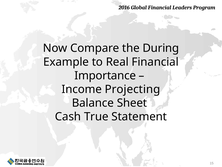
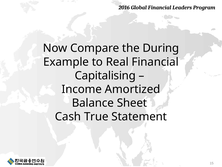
Importance: Importance -> Capitalising
Projecting: Projecting -> Amortized
